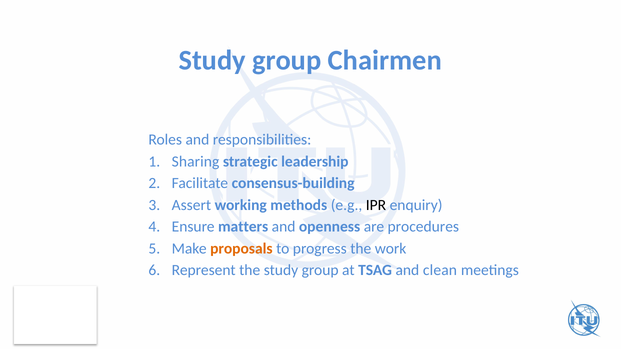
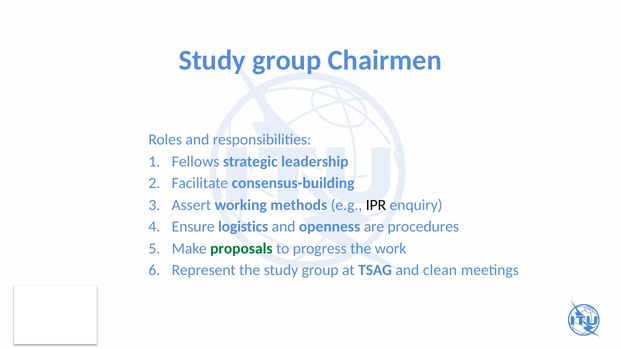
Sharing: Sharing -> Fellows
matters: matters -> logistics
proposals colour: orange -> green
